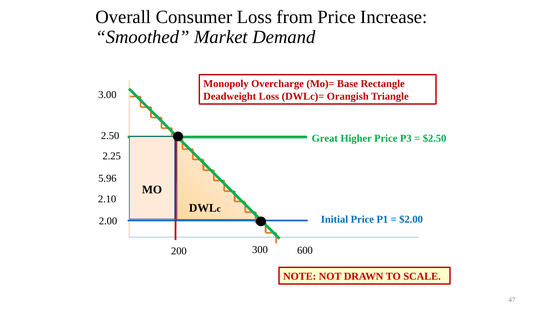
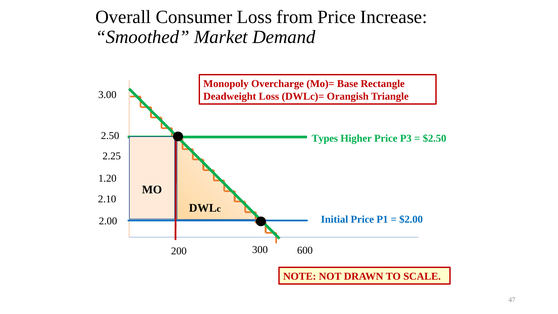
Great: Great -> Types
5.96: 5.96 -> 1.20
